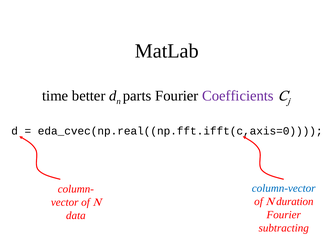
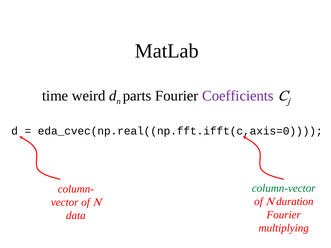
better: better -> weird
column-vector colour: blue -> green
subtracting: subtracting -> multiplying
